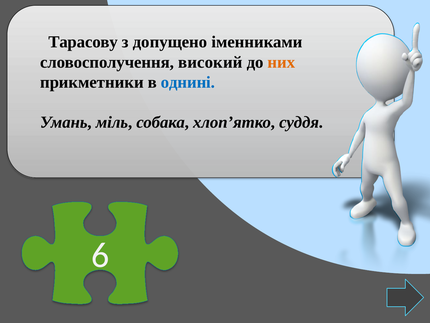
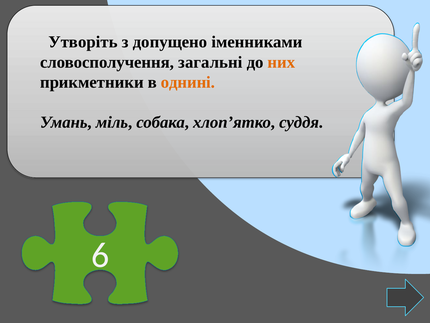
Тарасову: Тарасову -> Утворіть
високий: високий -> загальні
однині colour: blue -> orange
